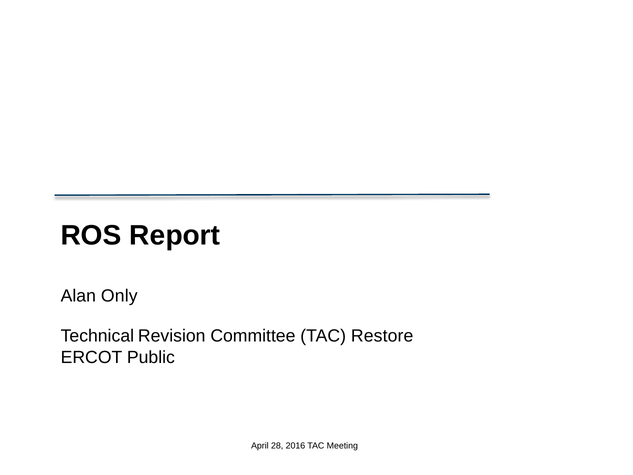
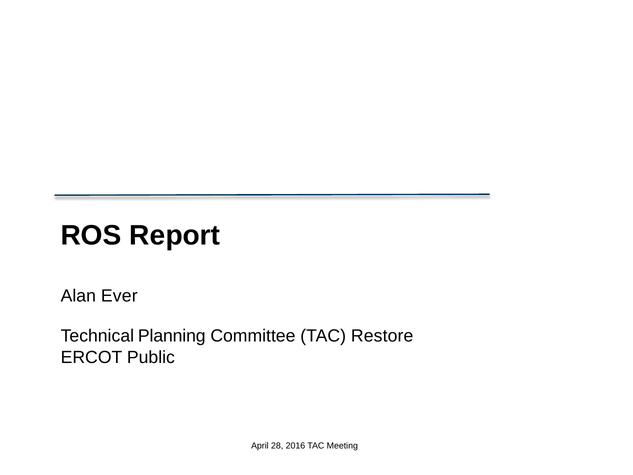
Only: Only -> Ever
Revision: Revision -> Planning
